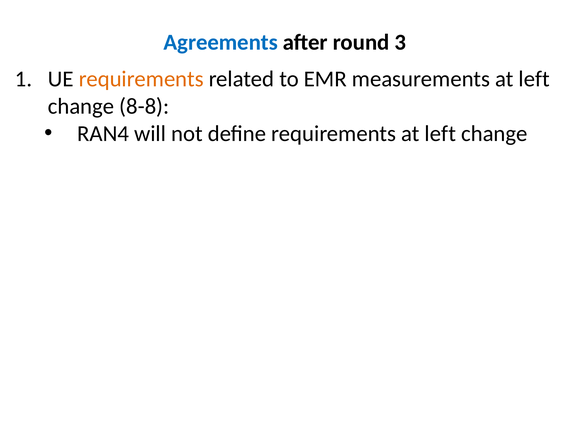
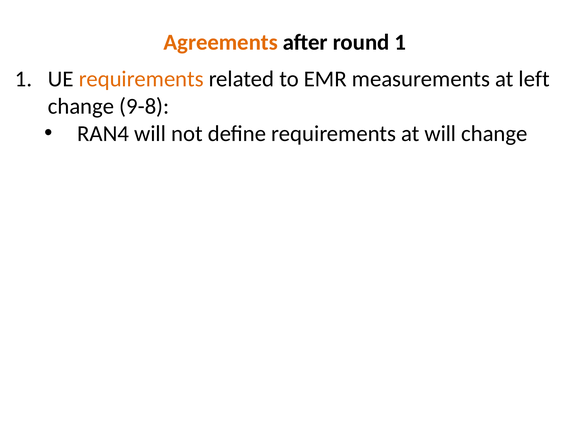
Agreements colour: blue -> orange
round 3: 3 -> 1
8-8: 8-8 -> 9-8
requirements at left: left -> will
